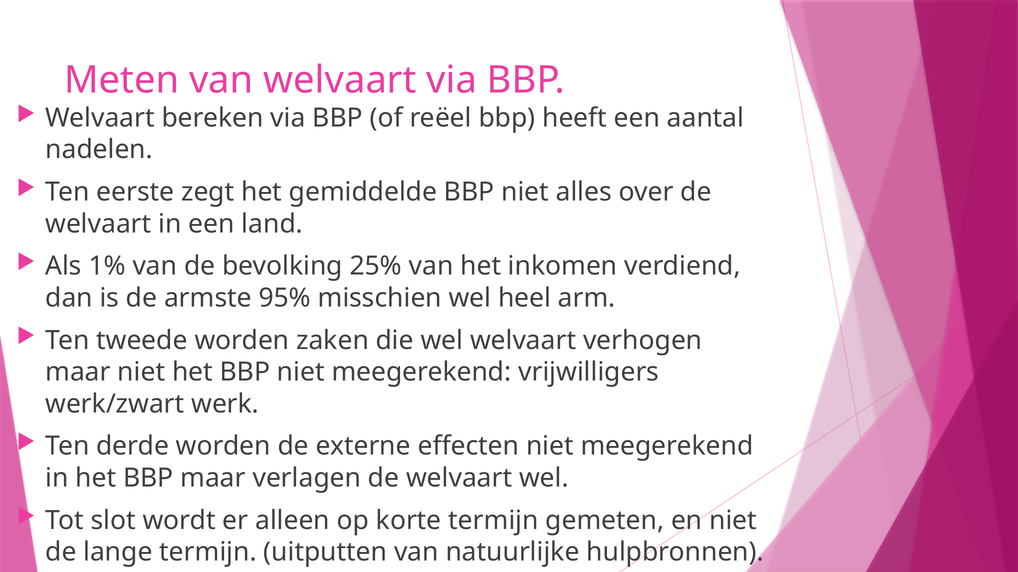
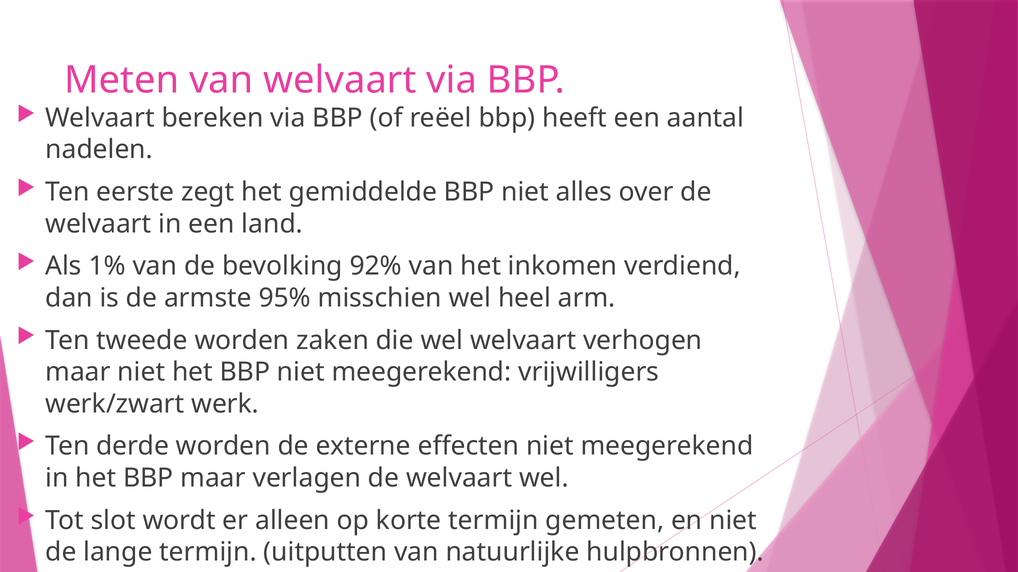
25%: 25% -> 92%
